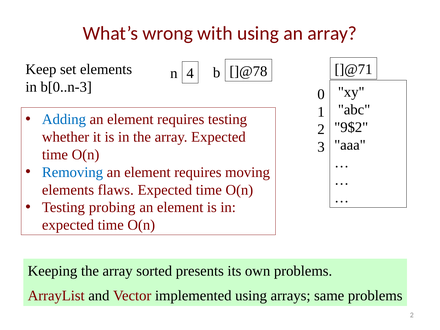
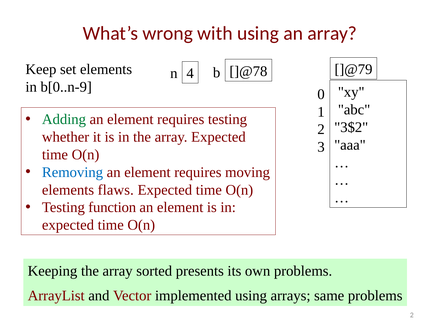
]@71: ]@71 -> ]@79
b[0..n-3: b[0..n-3 -> b[0..n-9
Adding colour: blue -> green
9$2: 9$2 -> 3$2
probing: probing -> function
